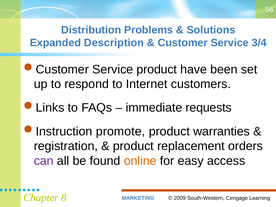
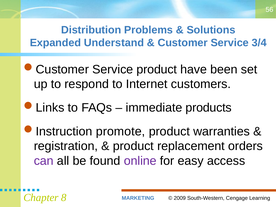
Description: Description -> Understand
requests: requests -> products
online colour: orange -> purple
